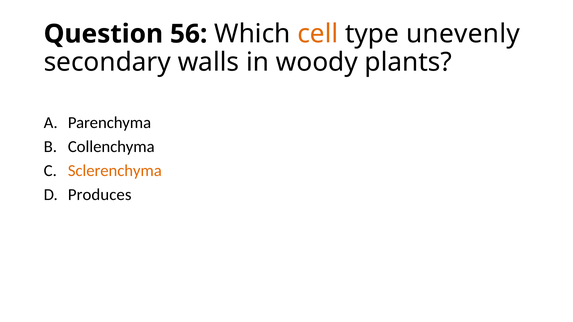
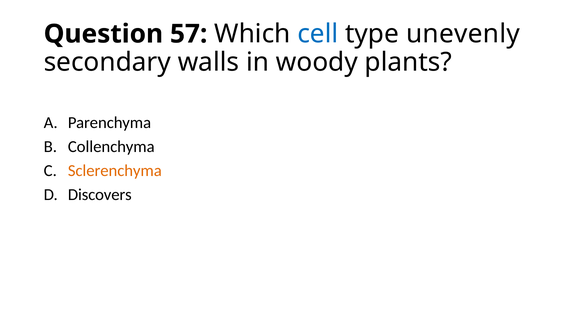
56: 56 -> 57
cell colour: orange -> blue
Produces: Produces -> Discovers
